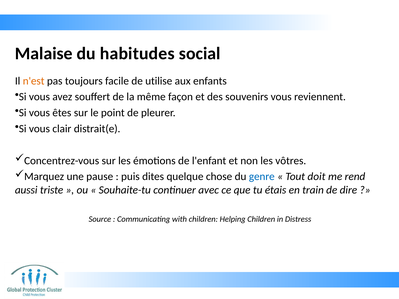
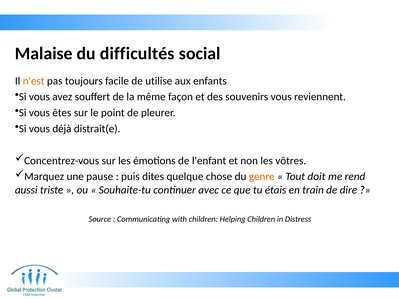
habitudes: habitudes -> difficultés
clair: clair -> déjà
genre colour: blue -> orange
